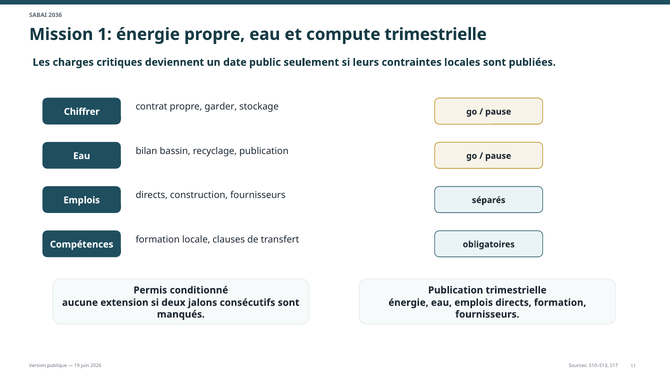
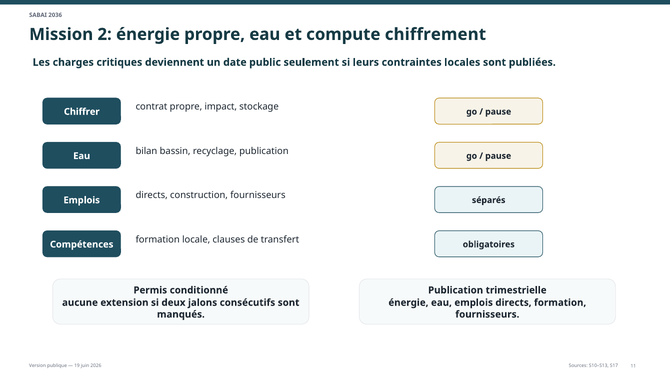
1: 1 -> 2
compute trimestrielle: trimestrielle -> chiffrement
garder: garder -> impact
